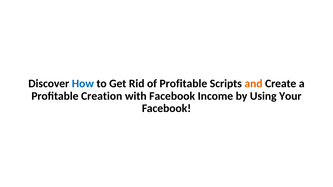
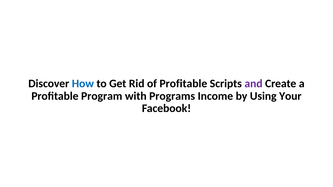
and colour: orange -> purple
Creation: Creation -> Program
with Facebook: Facebook -> Programs
